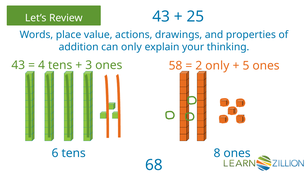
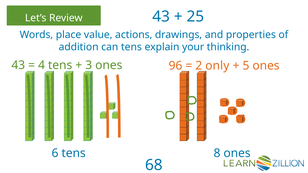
can only: only -> tens
58: 58 -> 96
